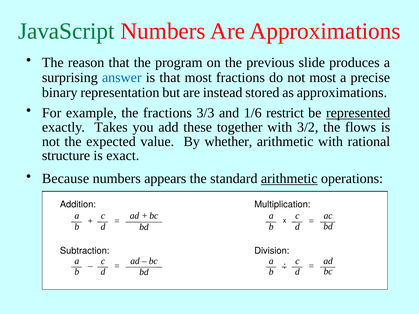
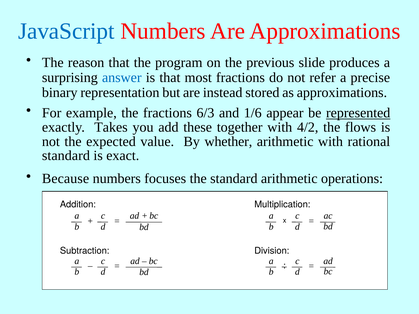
JavaScript colour: green -> blue
not most: most -> refer
3/3: 3/3 -> 6/3
restrict: restrict -> appear
3/2: 3/2 -> 4/2
structure at (66, 156): structure -> standard
appears: appears -> focuses
arithmetic at (289, 179) underline: present -> none
